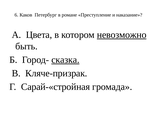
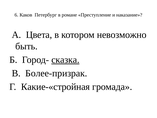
невозможно underline: present -> none
Кляче-призрак: Кляче-призрак -> Более-призрак
Сарай-«стройная: Сарай-«стройная -> Какие-«стройная
